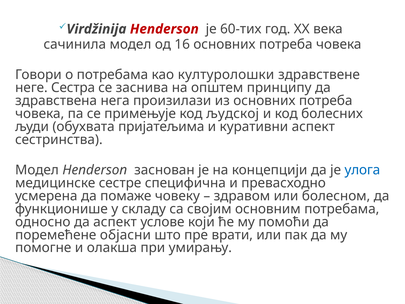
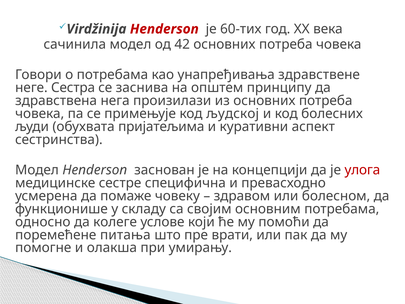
16: 16 -> 42
културолошки: културолошки -> унапређивања
улога colour: blue -> red
да аспект: аспект -> колеге
објасни: објасни -> питања
